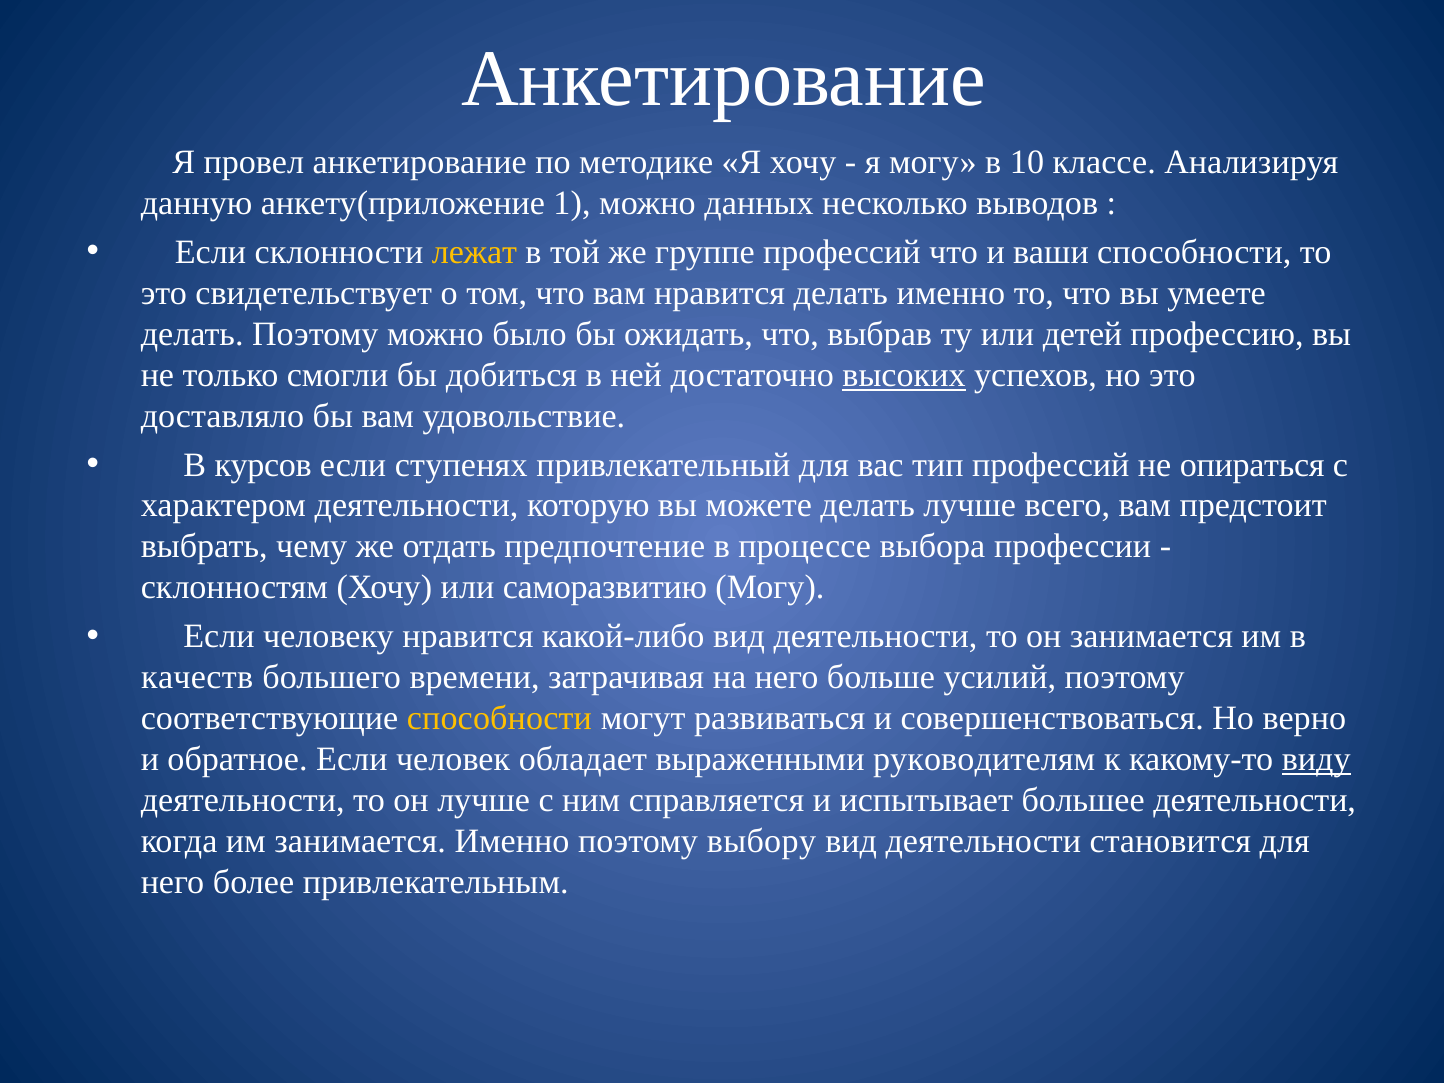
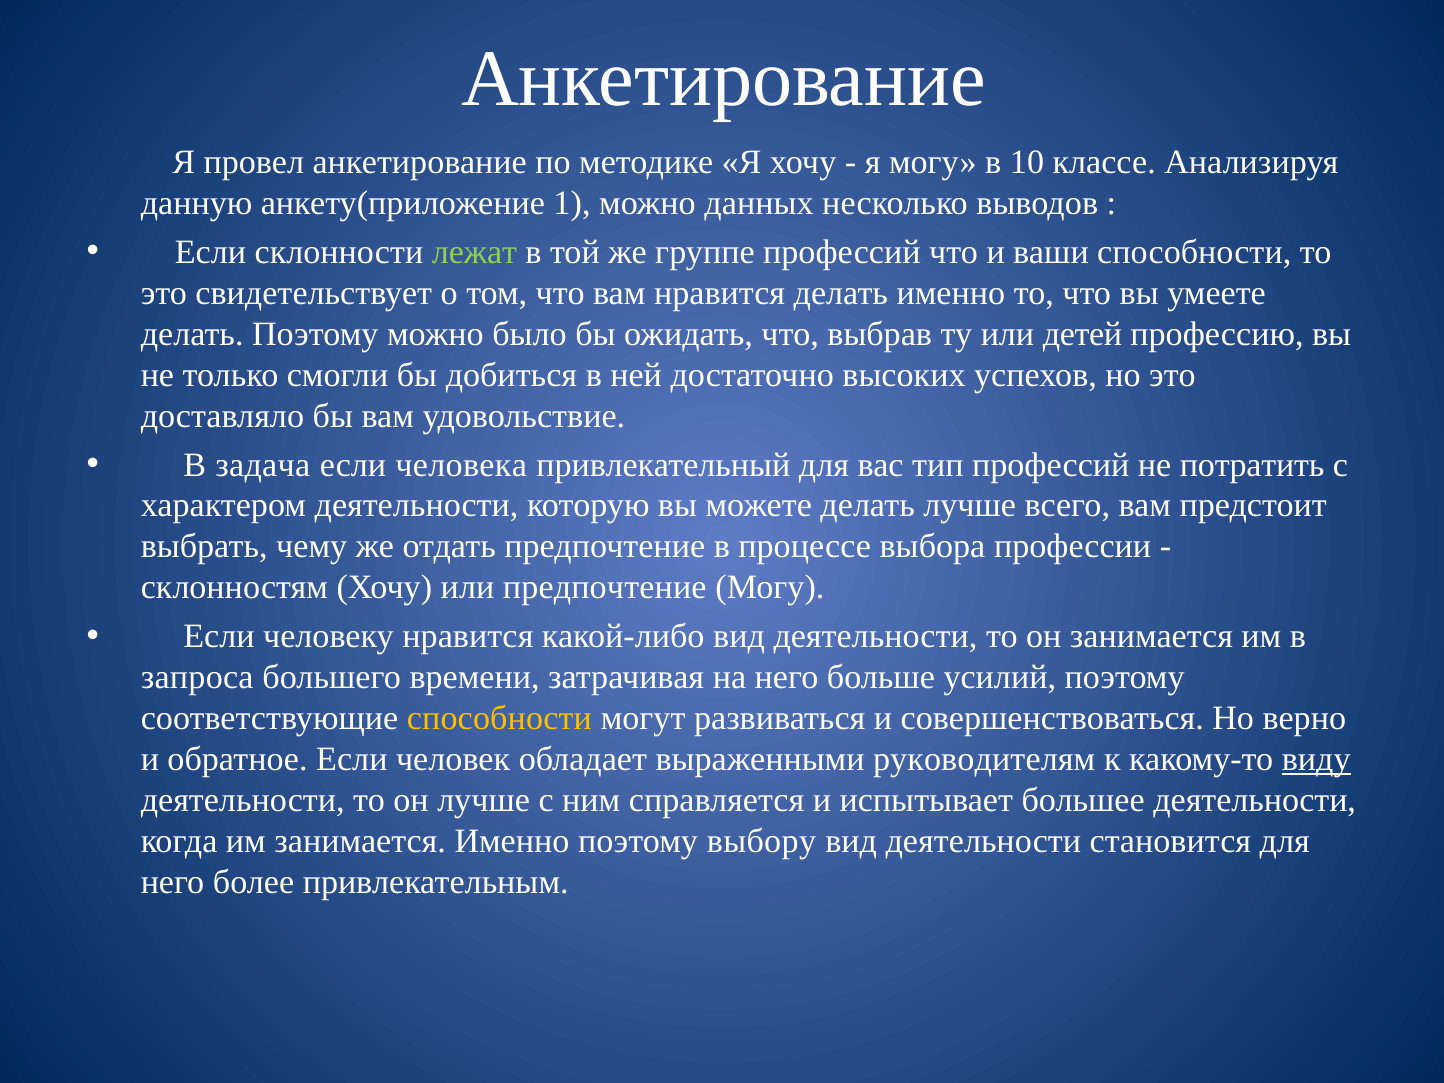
лежат colour: yellow -> light green
высоких underline: present -> none
курсов: курсов -> задача
ступенях: ступенях -> человека
опираться: опираться -> потратить
или саморазвитию: саморазвитию -> предпочтение
качеств: качеств -> запроса
